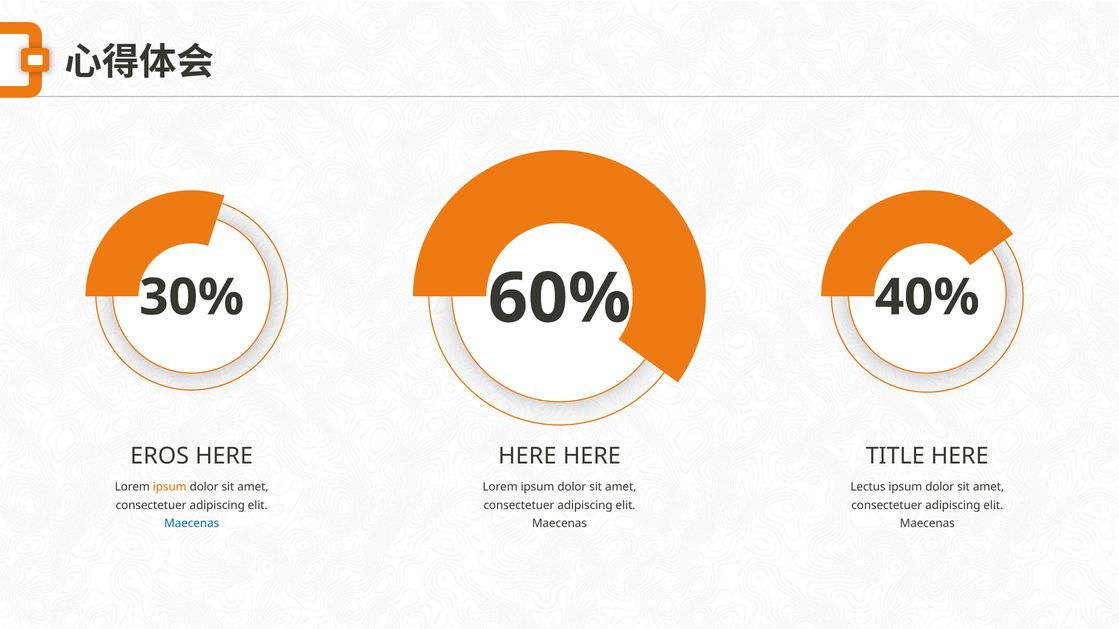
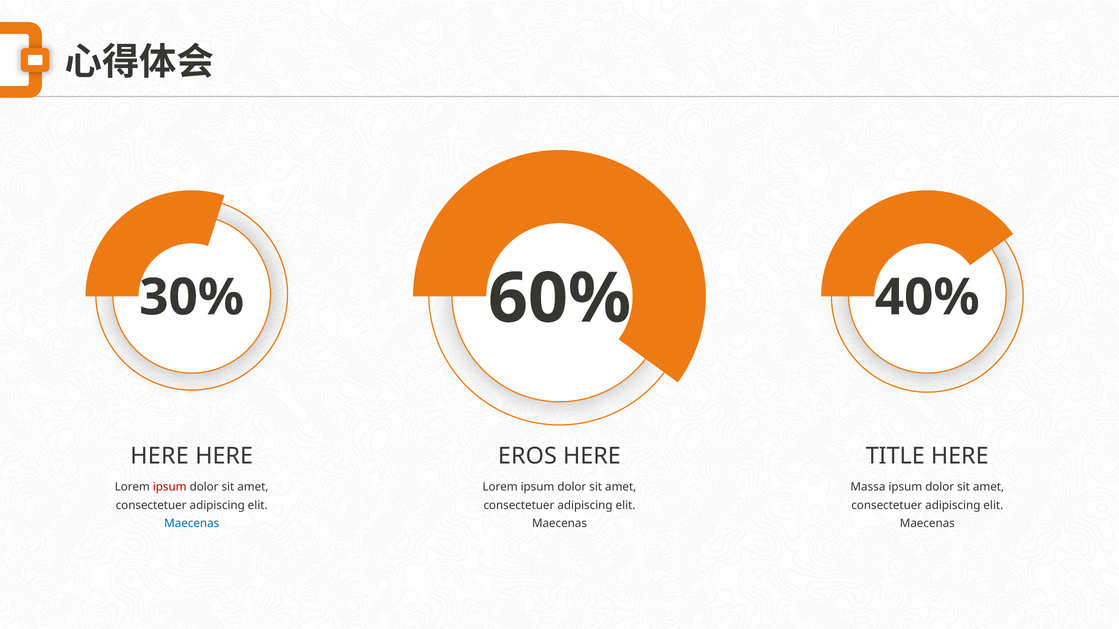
EROS at (160, 456): EROS -> HERE
HERE at (527, 456): HERE -> EROS
ipsum at (170, 487) colour: orange -> red
Lectus: Lectus -> Massa
